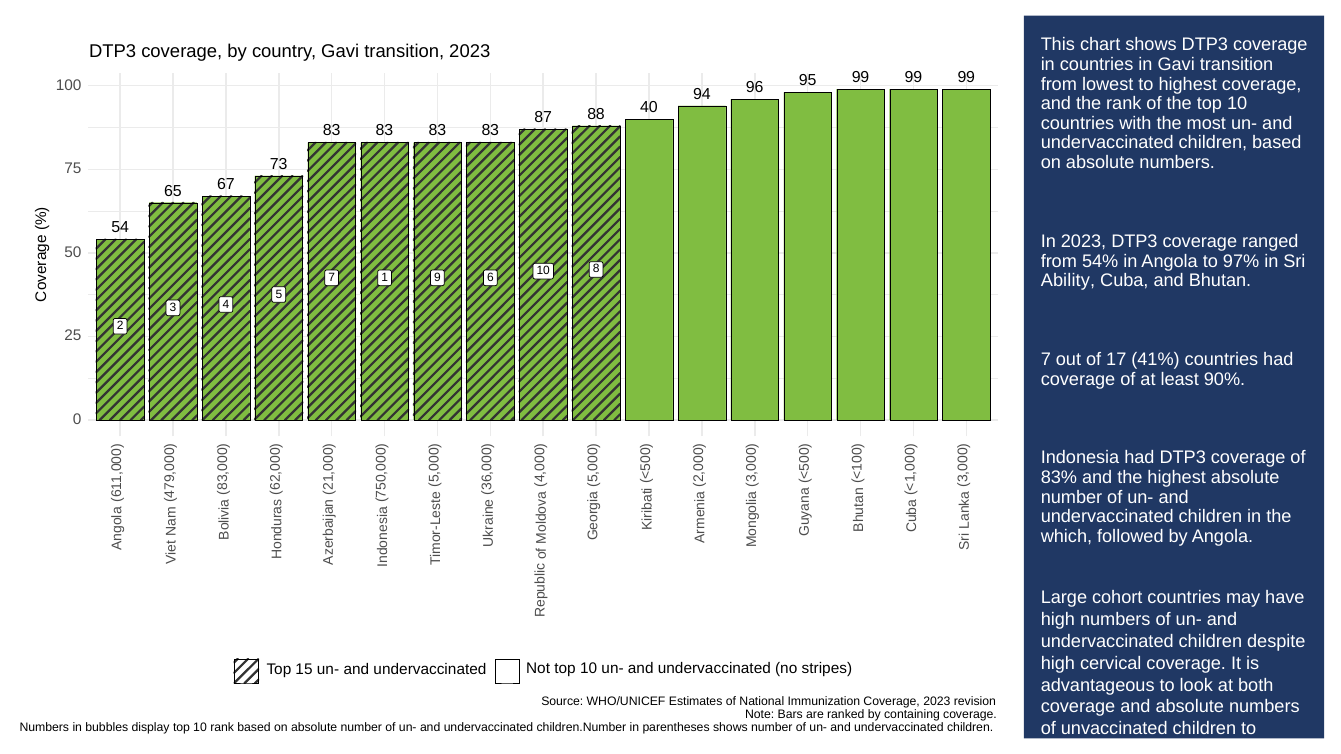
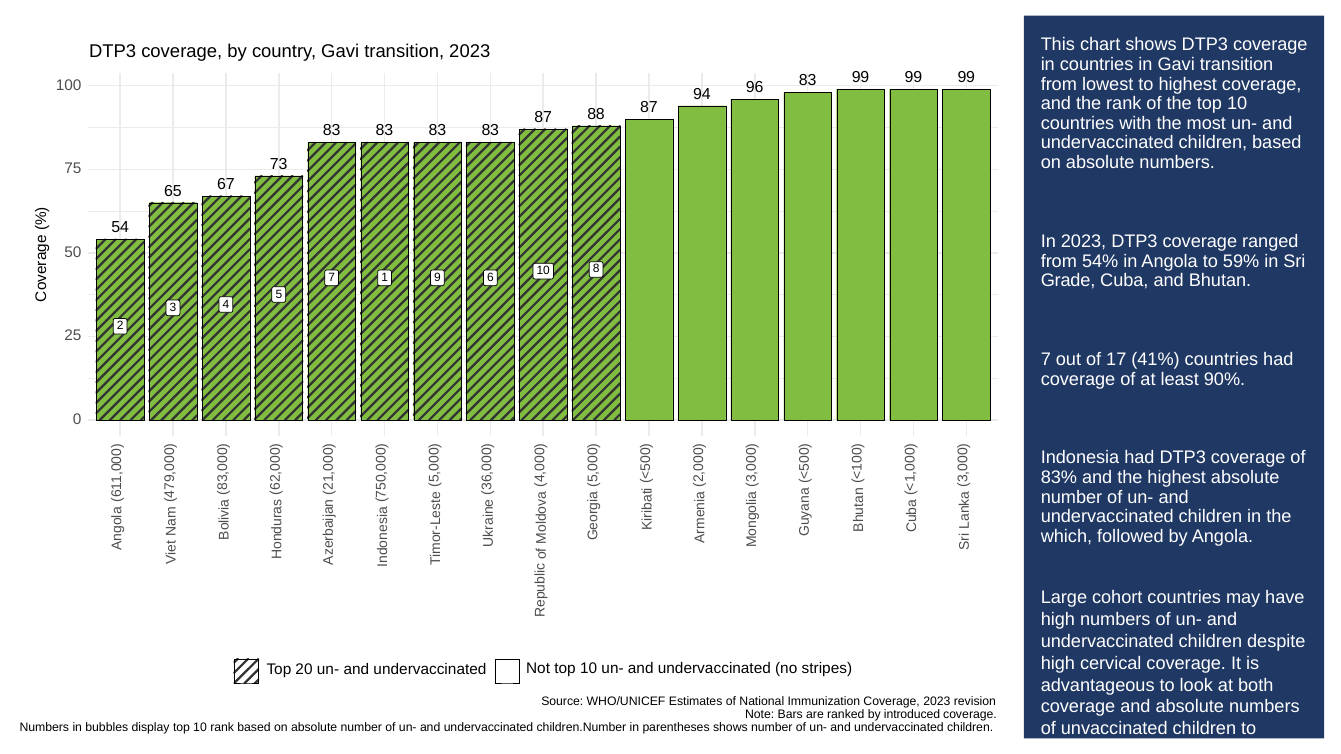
96 95: 95 -> 83
88 40: 40 -> 87
97%: 97% -> 59%
Ability: Ability -> Grade
15: 15 -> 20
containing: containing -> introduced
